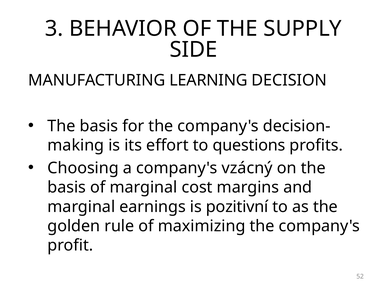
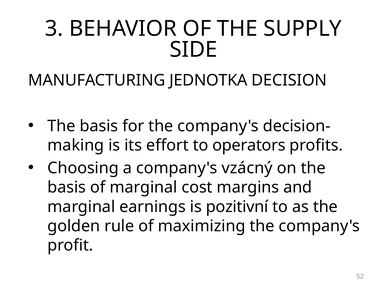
LEARNING: LEARNING -> JEDNOTKA
questions: questions -> operators
